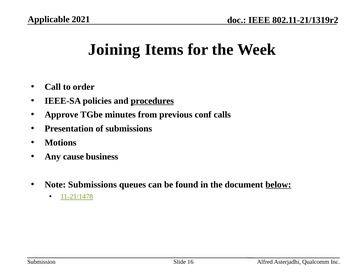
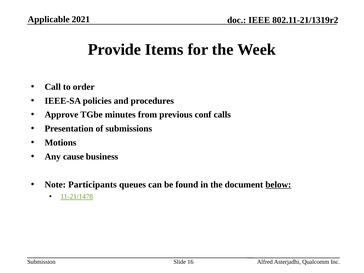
Joining: Joining -> Provide
procedures underline: present -> none
Note Submissions: Submissions -> Participants
